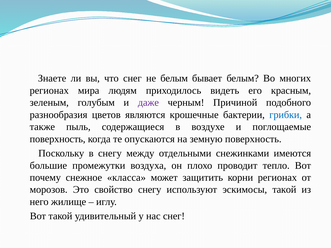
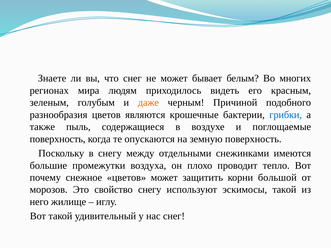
не белым: белым -> может
даже colour: purple -> orange
снежное класса: класса -> цветов
корни регионах: регионах -> большой
